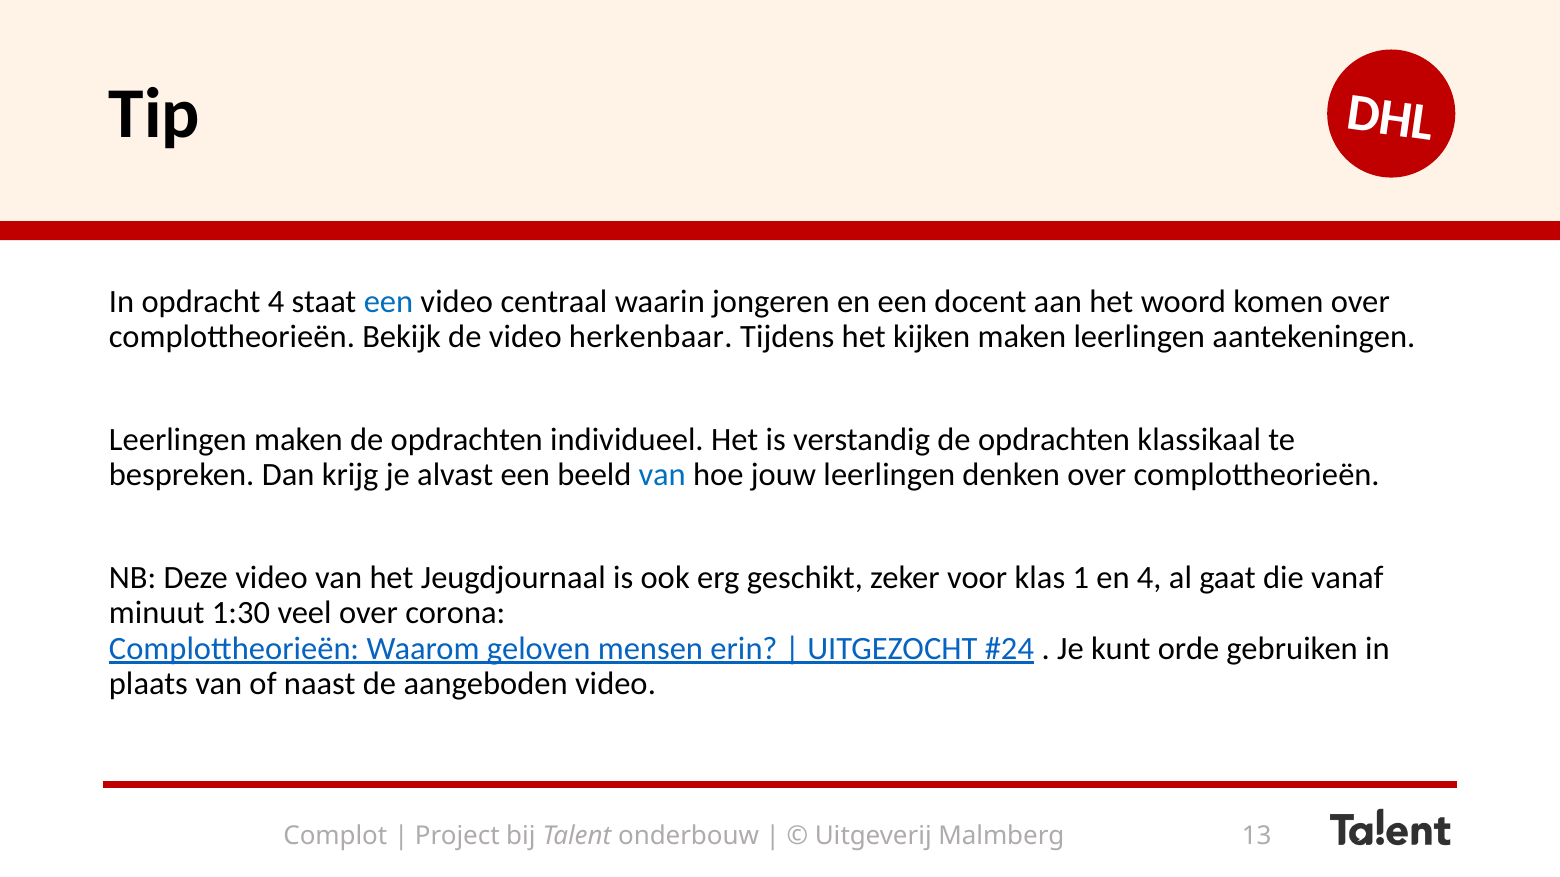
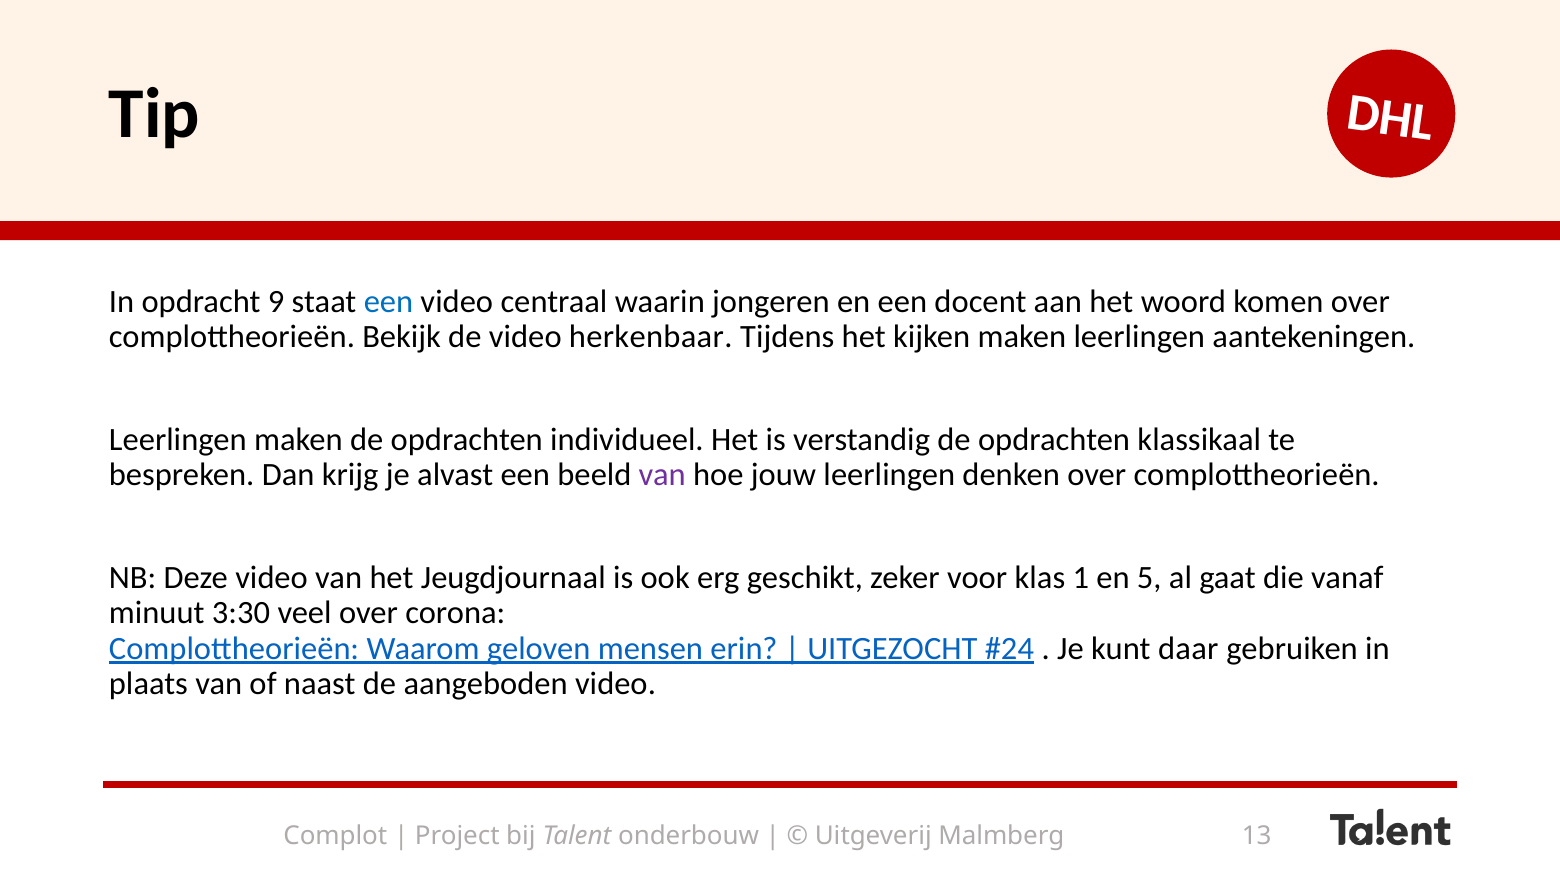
opdracht 4: 4 -> 9
van at (662, 475) colour: blue -> purple
en 4: 4 -> 5
1:30: 1:30 -> 3:30
orde: orde -> daar
